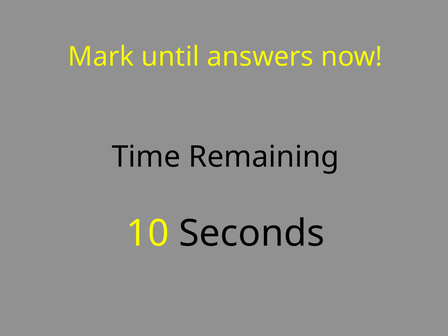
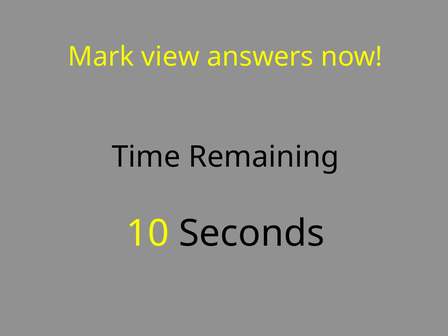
until: until -> view
